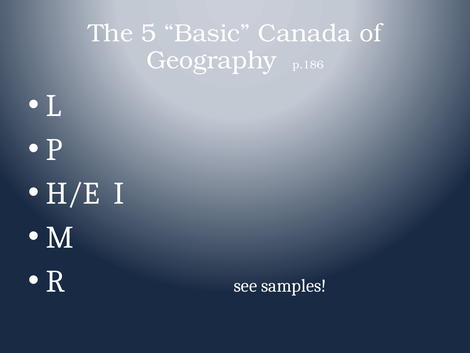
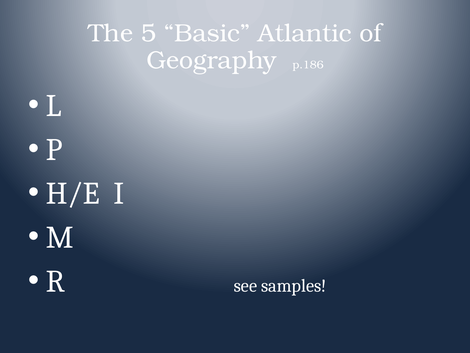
Canada: Canada -> Atlantic
